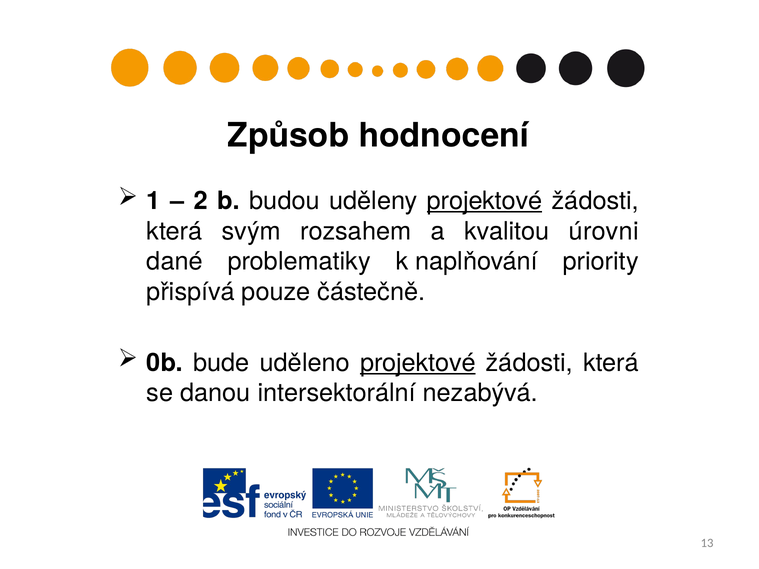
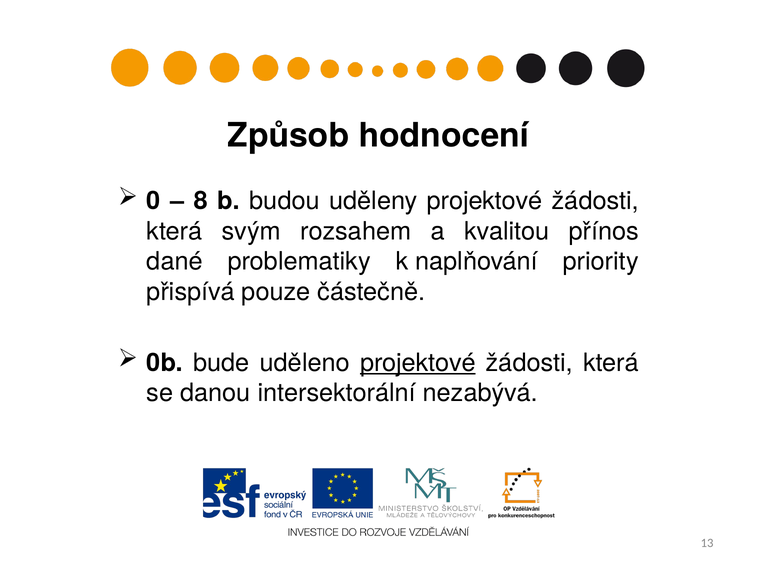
1: 1 -> 0
2: 2 -> 8
projektové at (485, 201) underline: present -> none
úrovni: úrovni -> přínos
